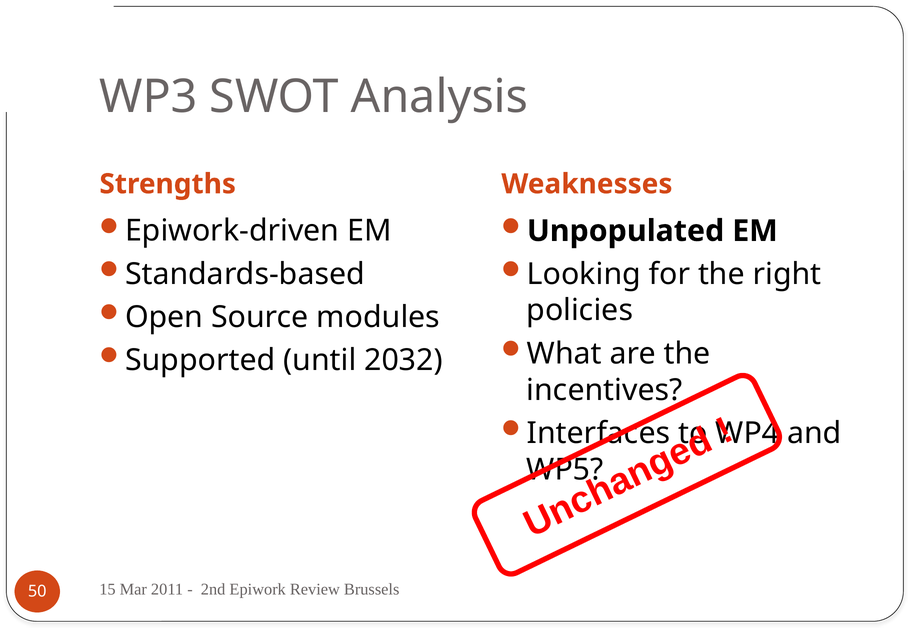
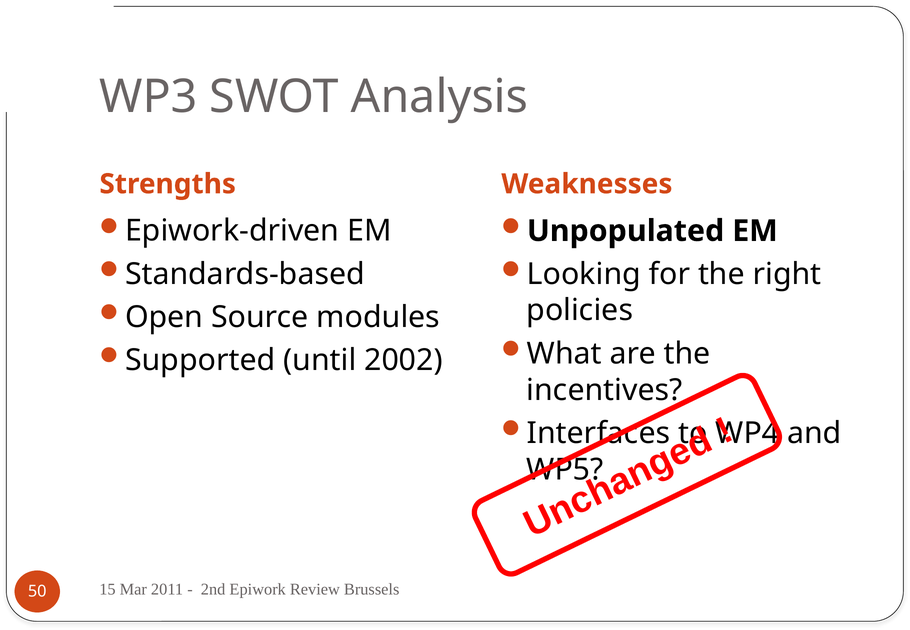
2032: 2032 -> 2002
